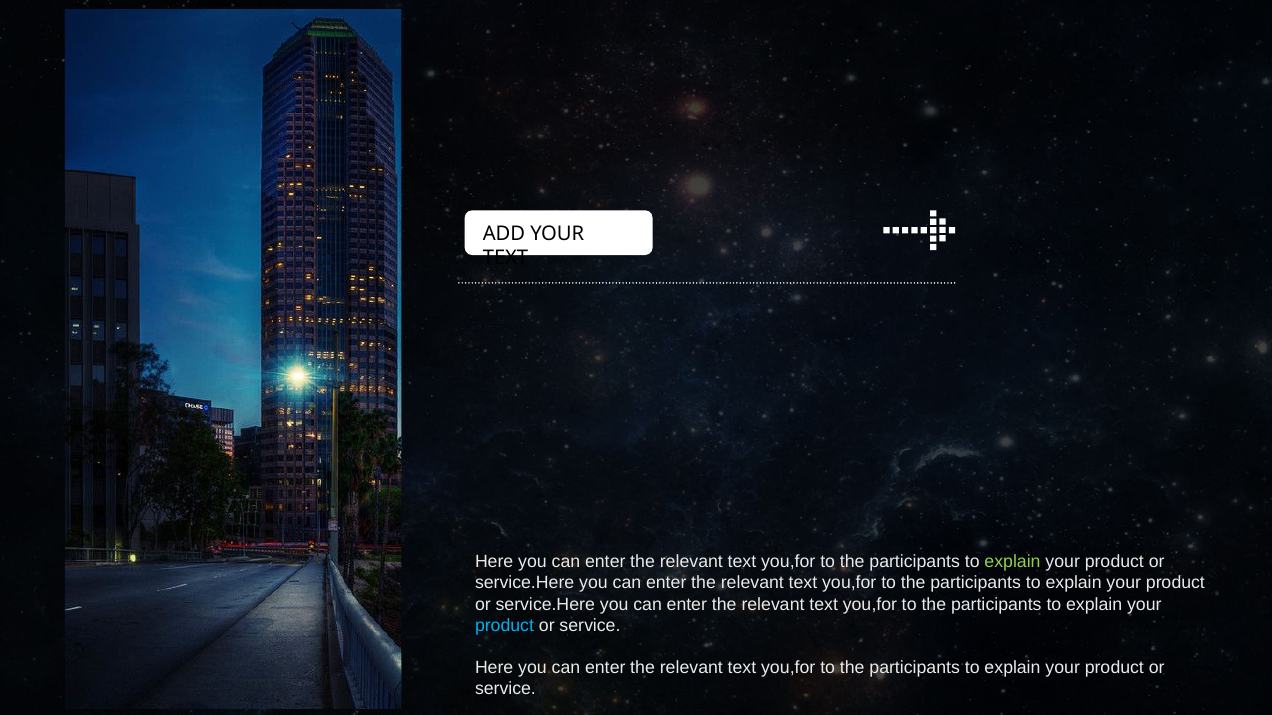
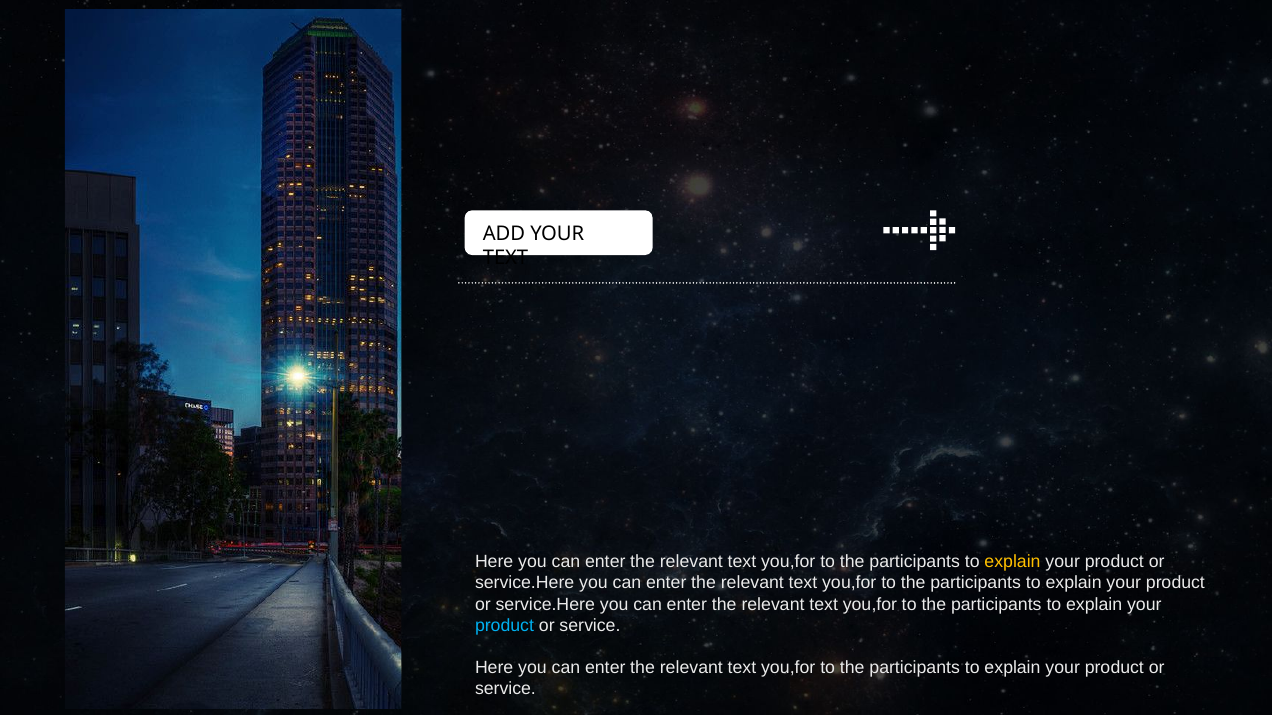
explain at (1013, 562) colour: light green -> yellow
